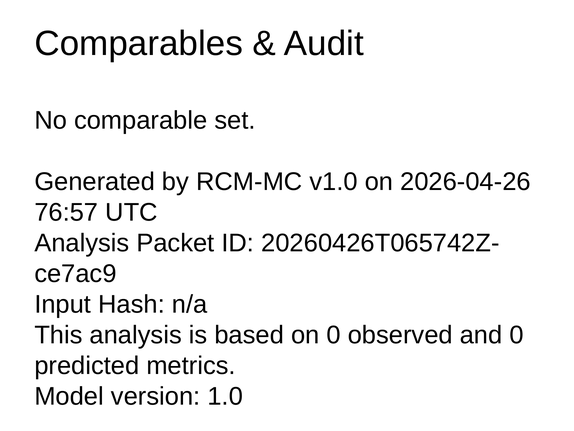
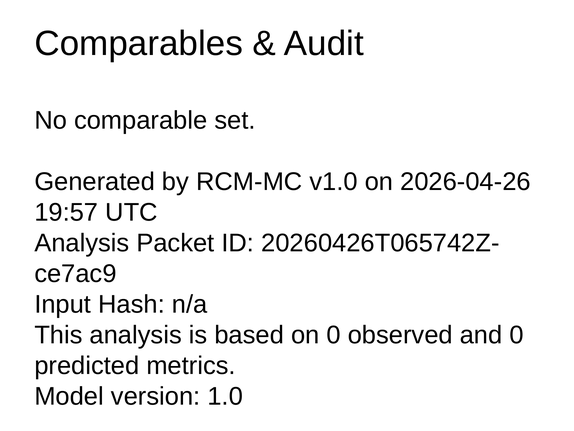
76:57: 76:57 -> 19:57
